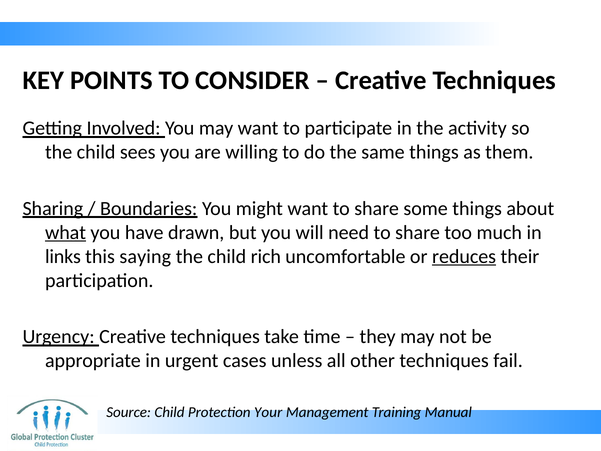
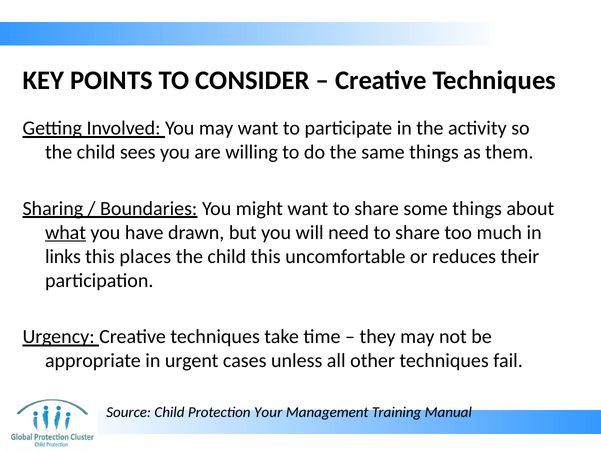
saying: saying -> places
child rich: rich -> this
reduces underline: present -> none
